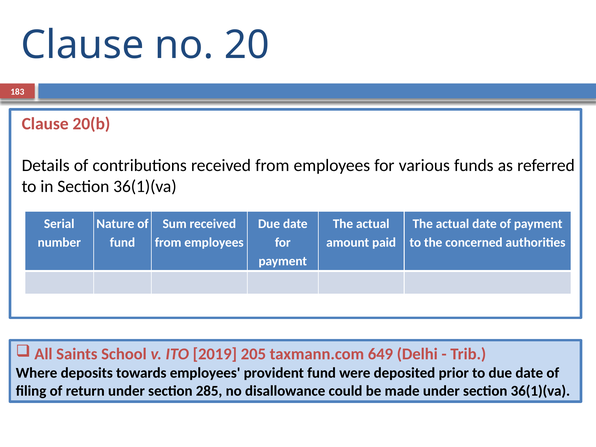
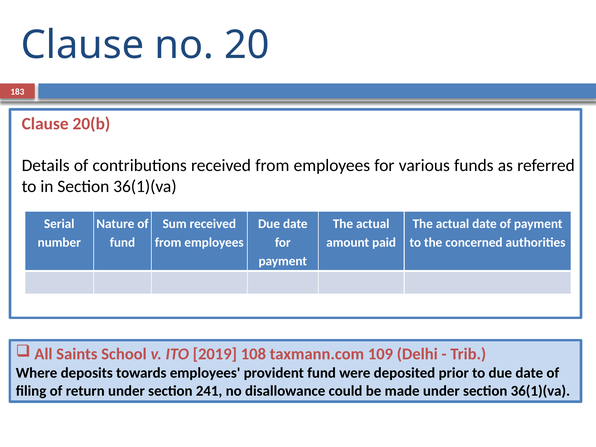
205: 205 -> 108
649: 649 -> 109
285: 285 -> 241
